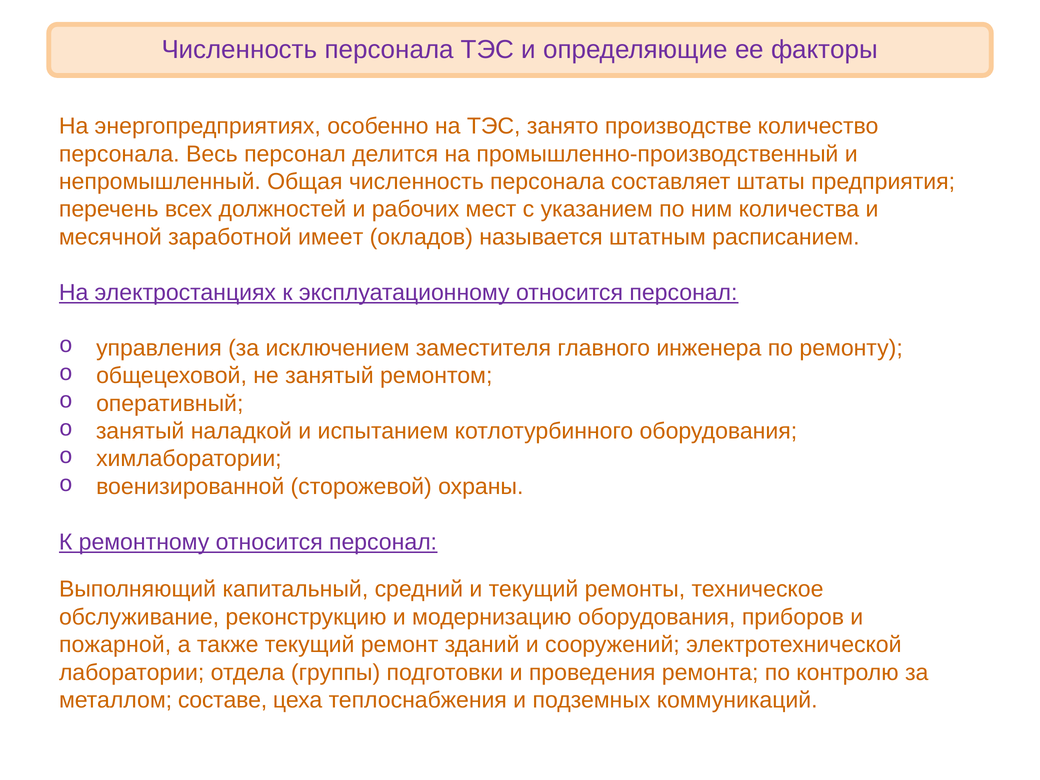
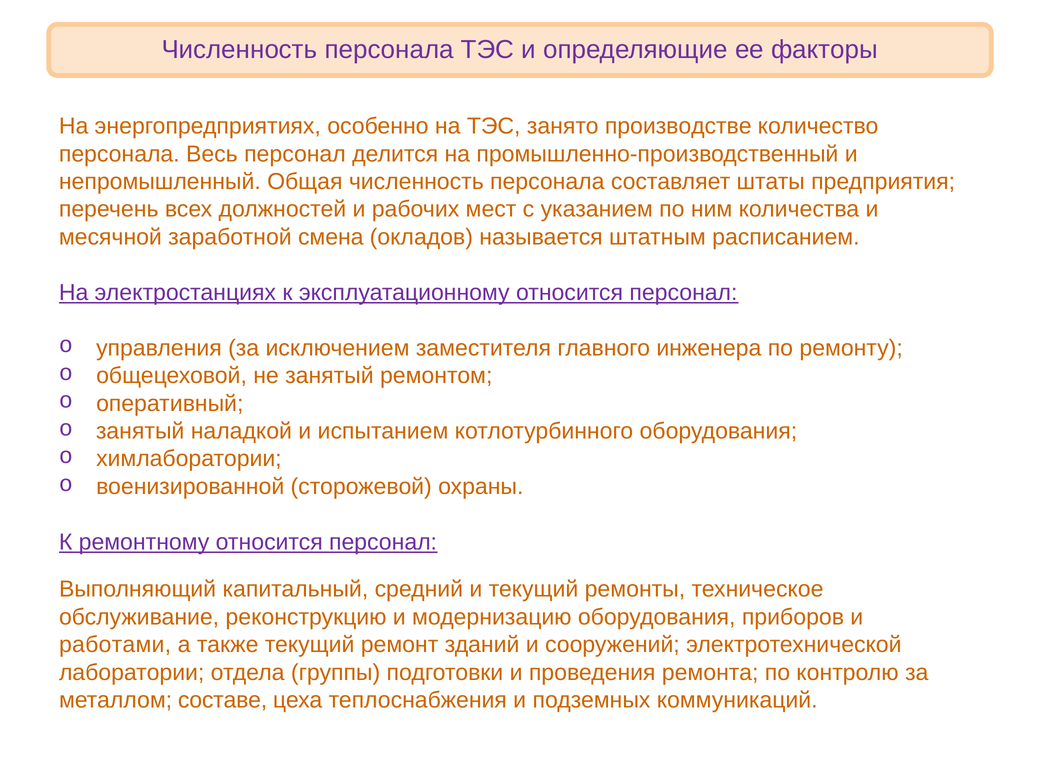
имеет: имеет -> смена
пожарной: пожарной -> работами
